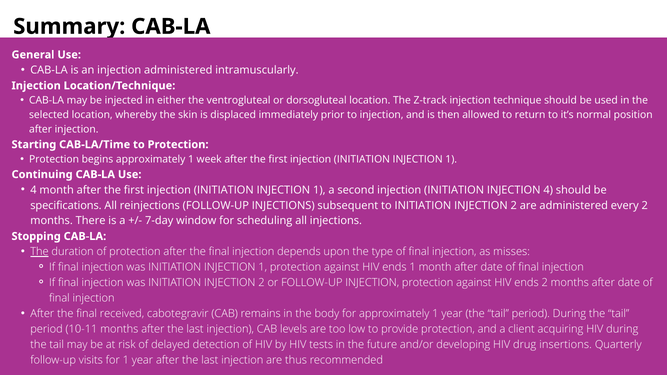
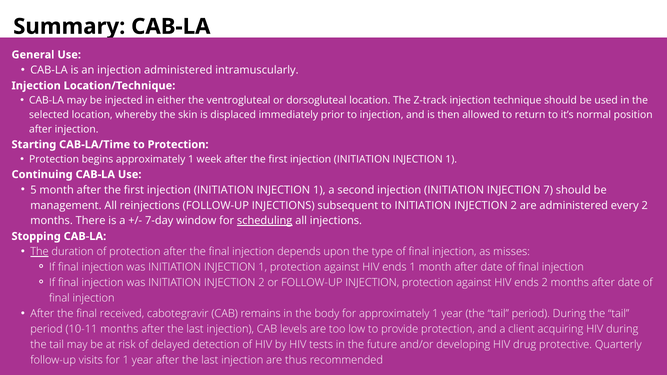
4 at (33, 190): 4 -> 5
INJECTION 4: 4 -> 7
specifications: specifications -> management
scheduling underline: none -> present
insertions: insertions -> protective
